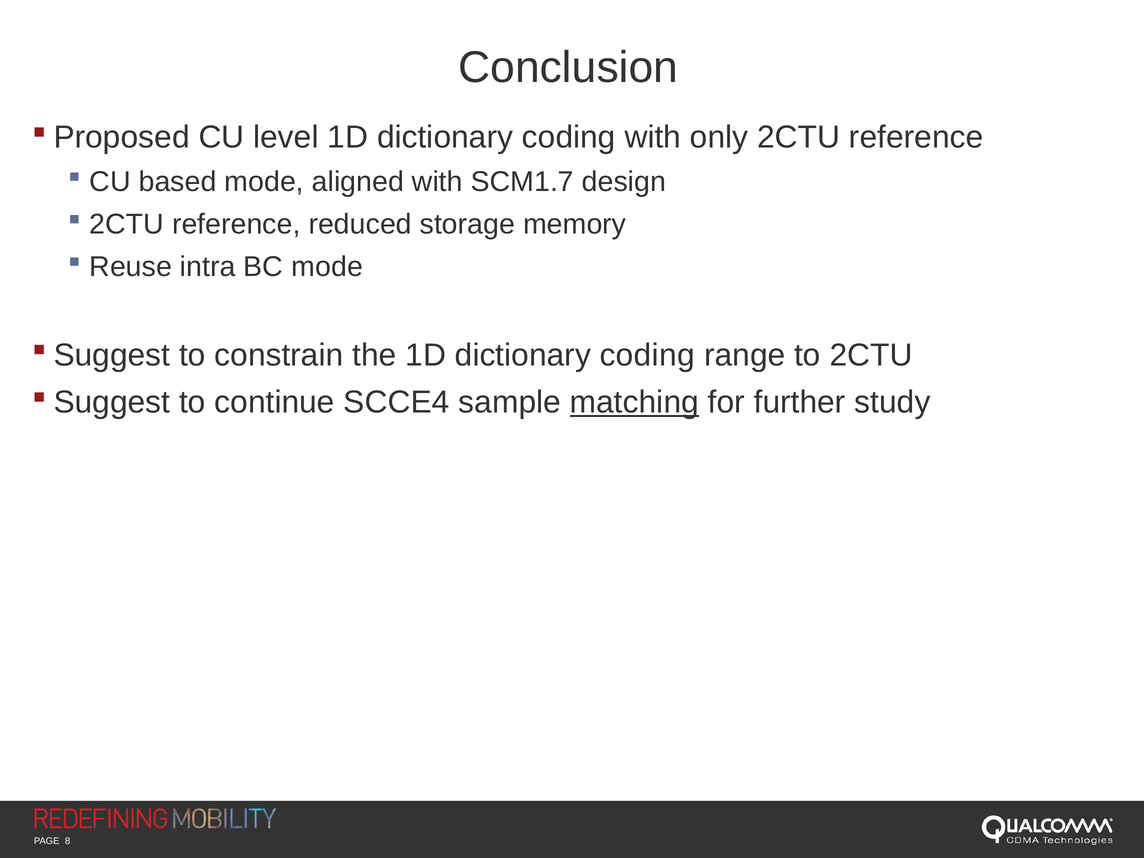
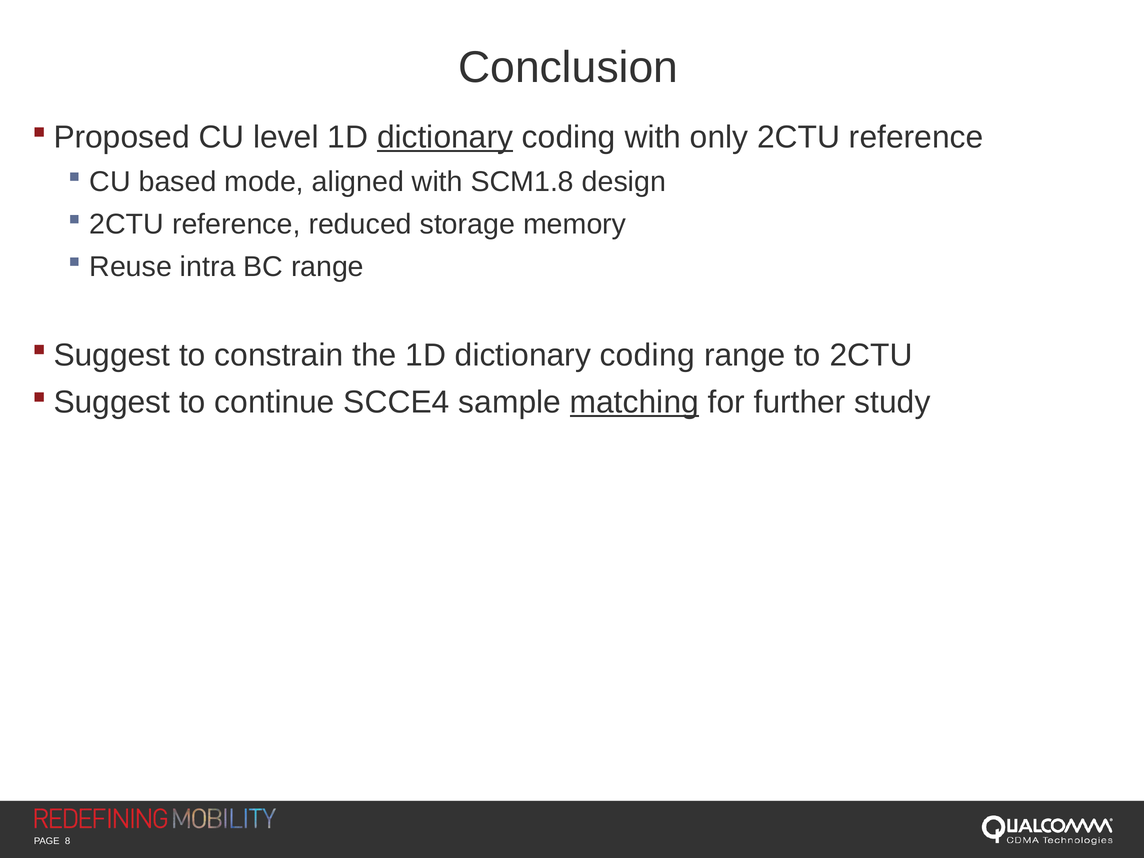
dictionary at (445, 137) underline: none -> present
SCM1.7: SCM1.7 -> SCM1.8
BC mode: mode -> range
